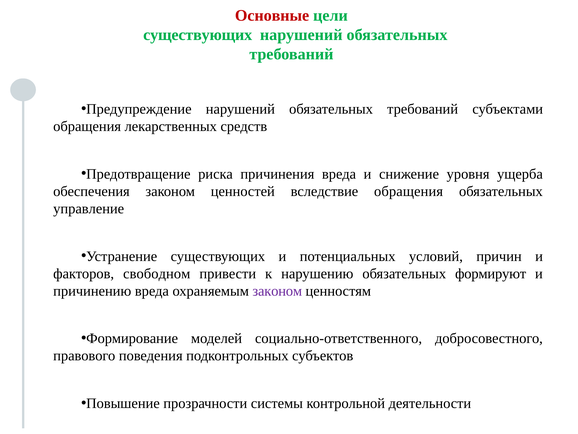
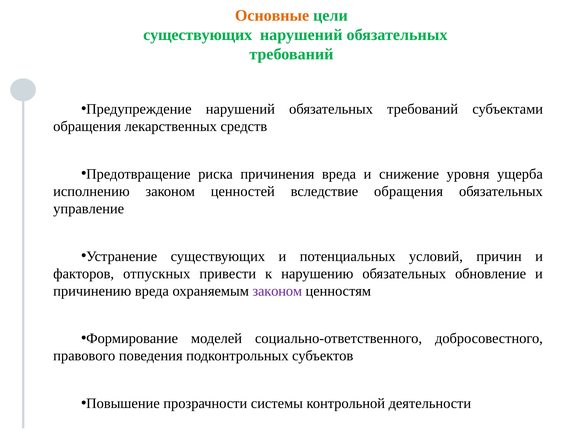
Основные colour: red -> orange
обеспечения: обеспечения -> исполнению
свободном: свободном -> отпускных
формируют: формируют -> обновление
